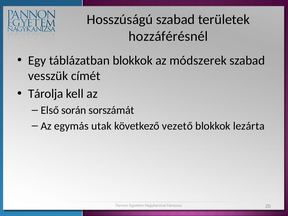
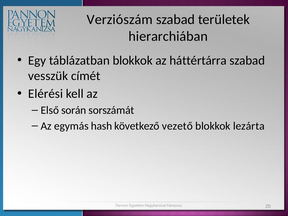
Hosszúságú: Hosszúságú -> Verziószám
hozzáférésnél: hozzáférésnél -> hierarchiában
módszerek: módszerek -> háttértárra
Tárolja: Tárolja -> Elérési
utak: utak -> hash
